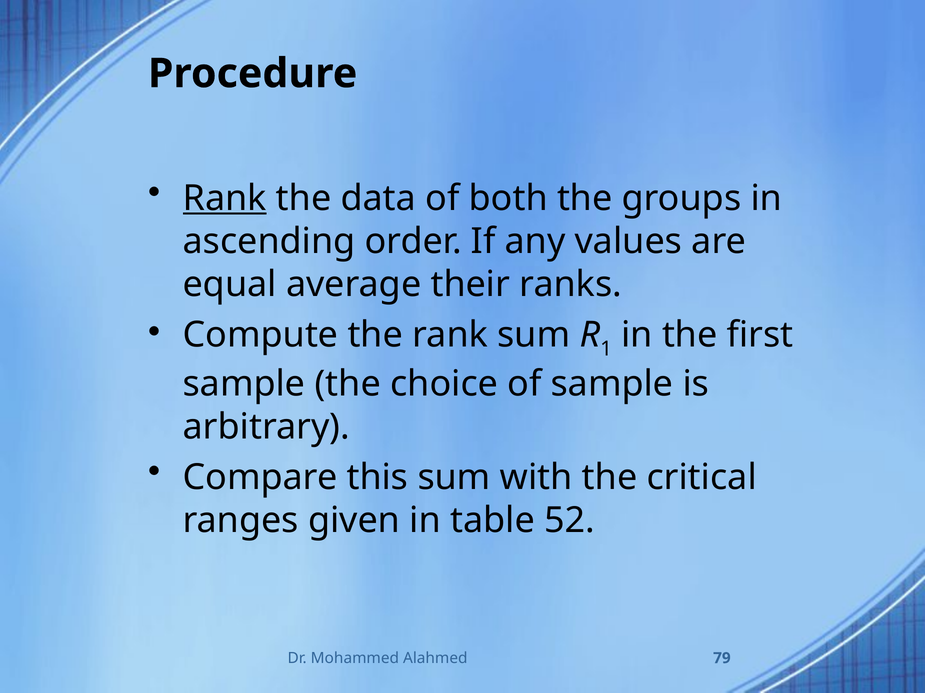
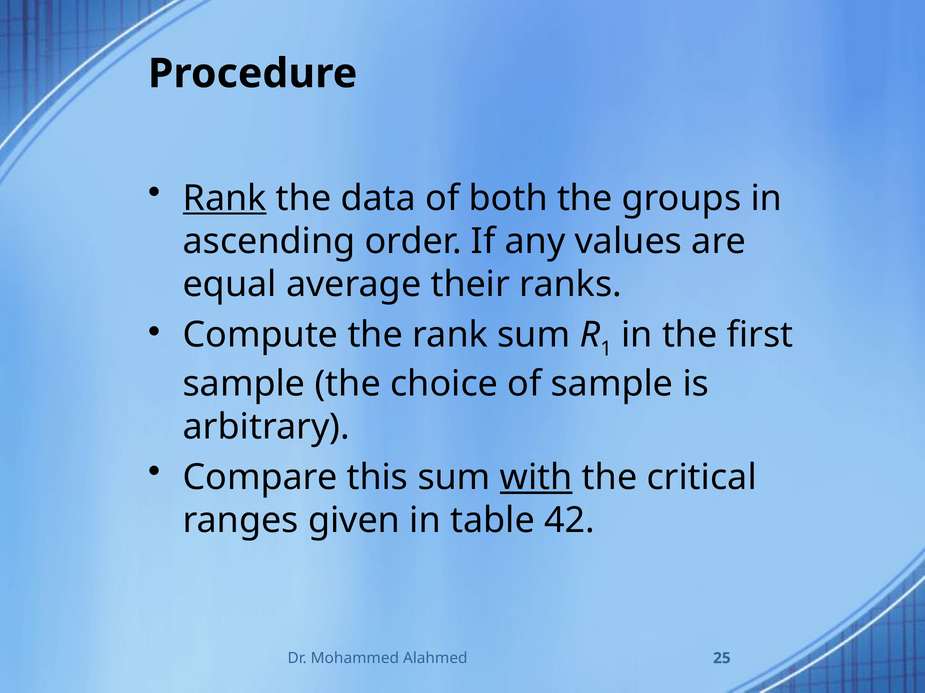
with underline: none -> present
52: 52 -> 42
79: 79 -> 25
